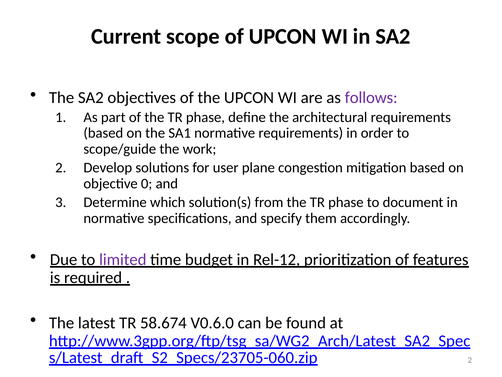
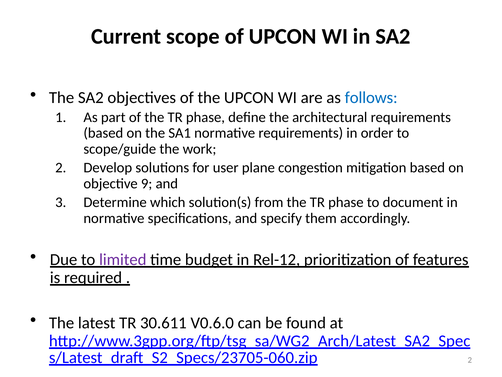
follows colour: purple -> blue
0: 0 -> 9
58.674: 58.674 -> 30.611
